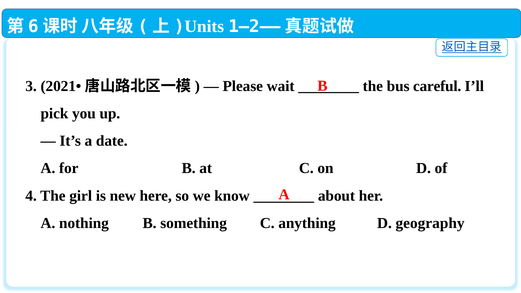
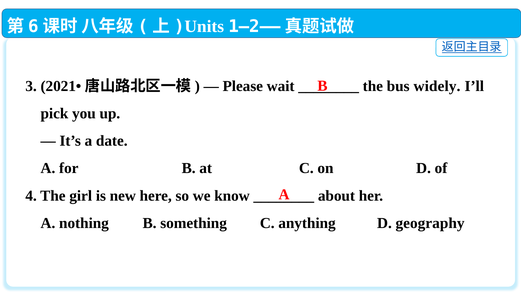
careful: careful -> widely
